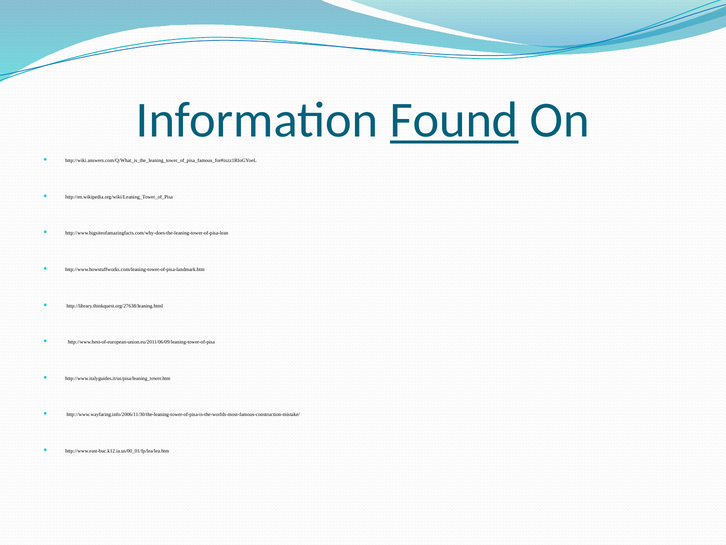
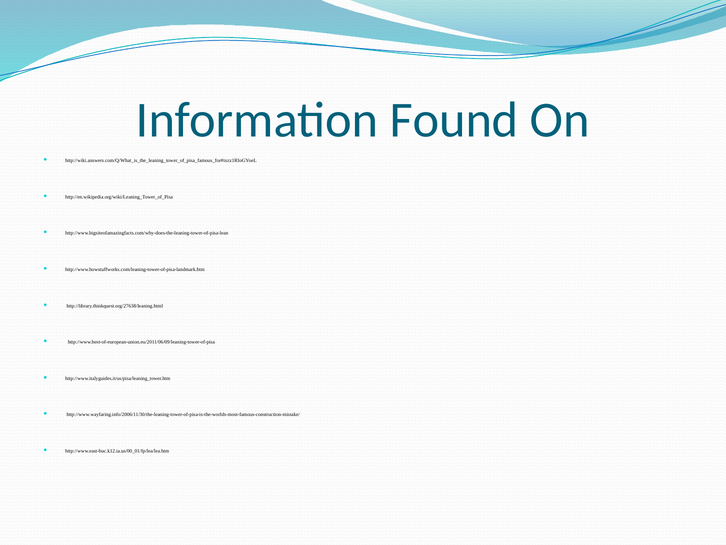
Found underline: present -> none
